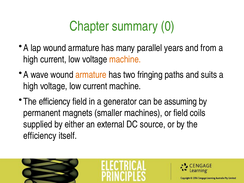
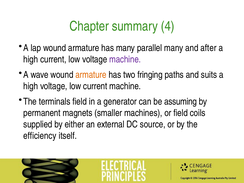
0: 0 -> 4
parallel years: years -> many
from: from -> after
machine at (125, 59) colour: orange -> purple
efficiency at (55, 102): efficiency -> terminals
